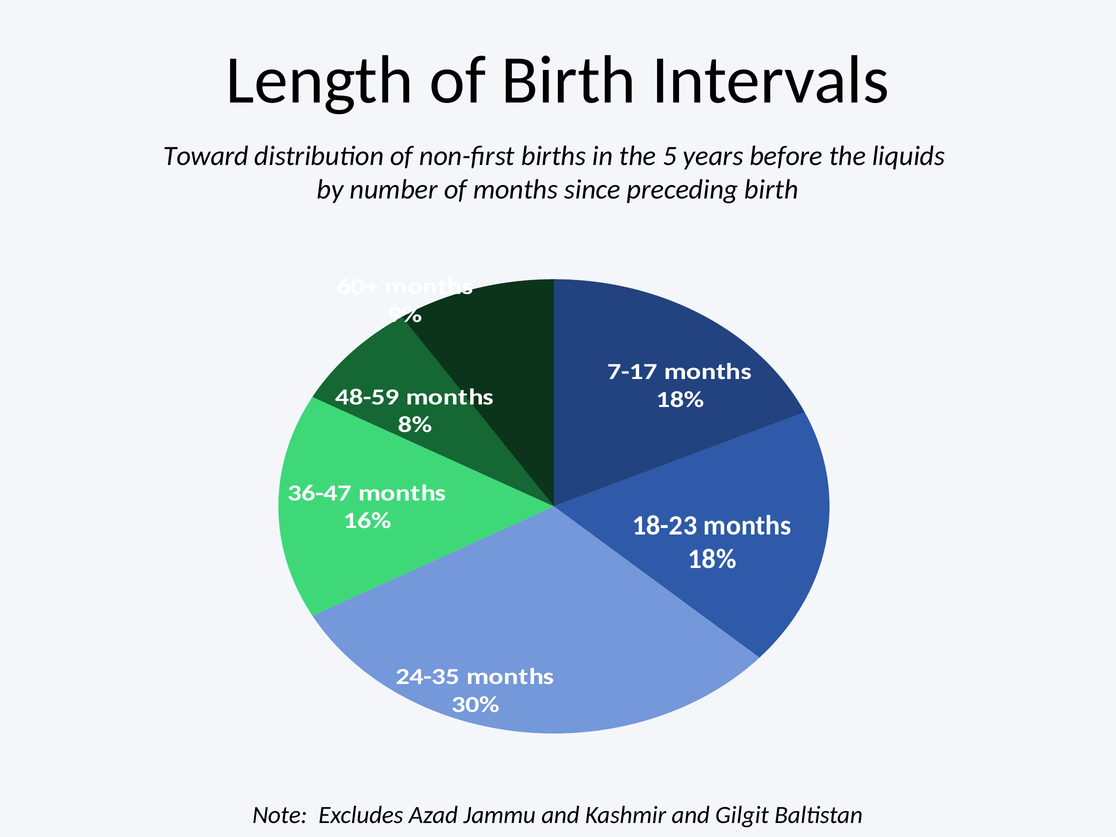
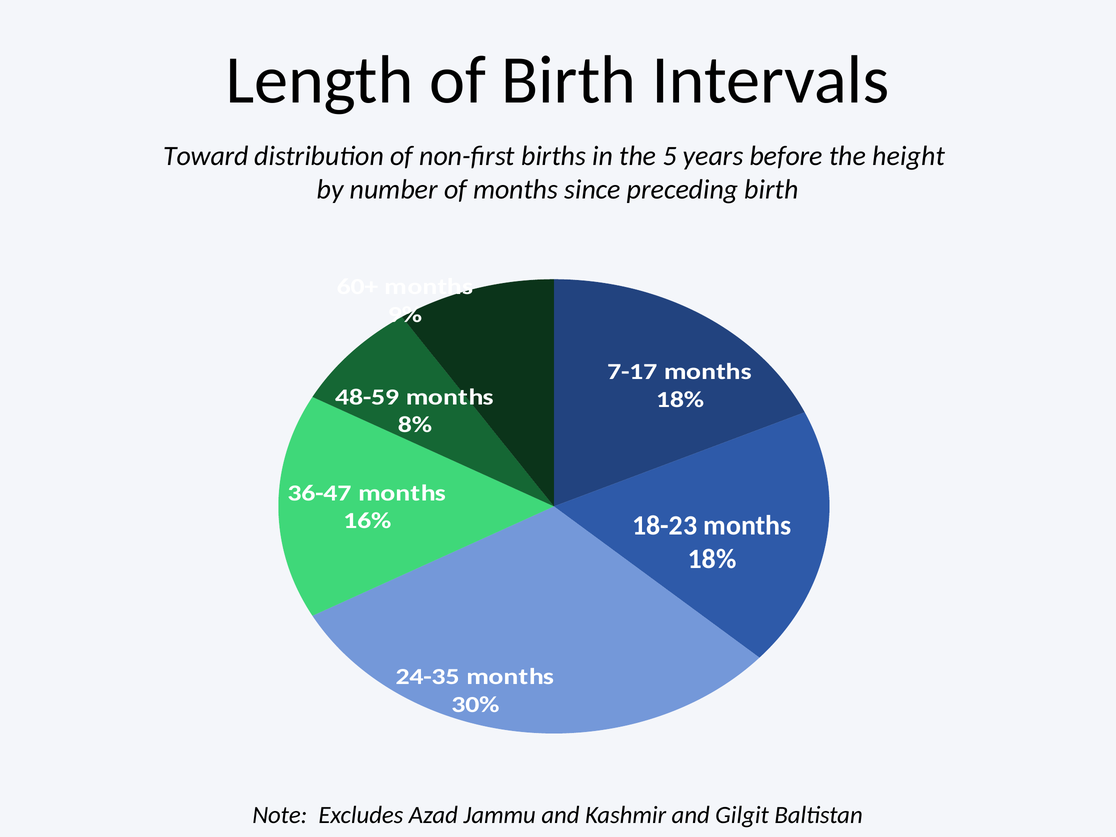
liquids: liquids -> height
